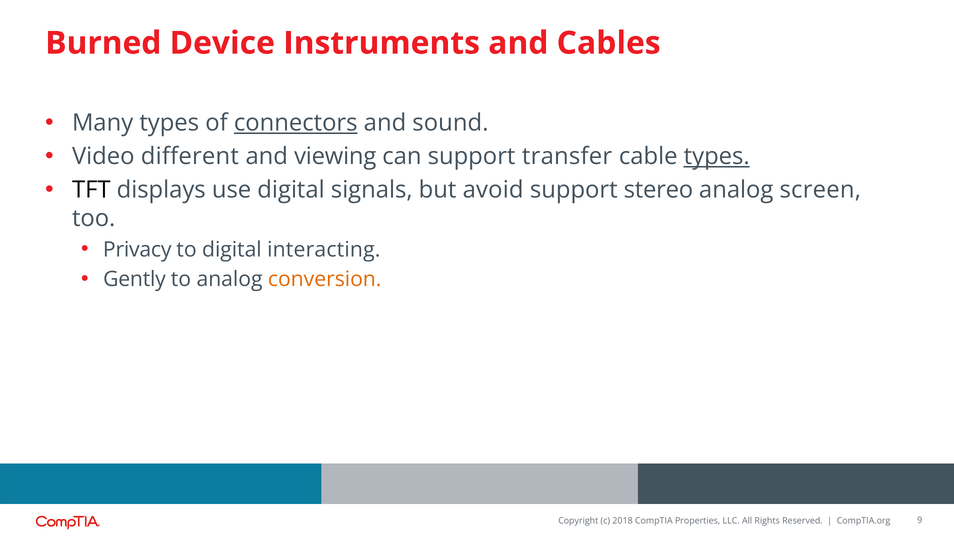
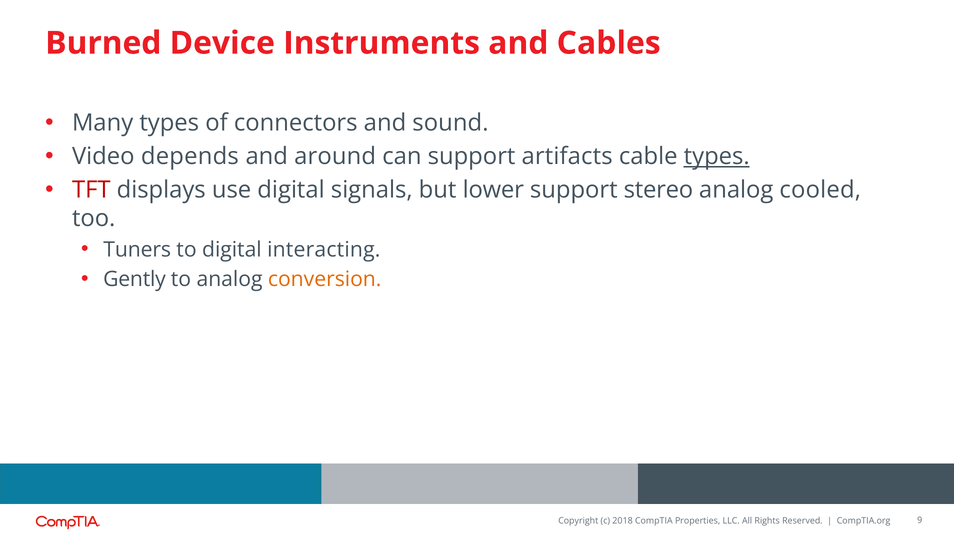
connectors underline: present -> none
different: different -> depends
viewing: viewing -> around
transfer: transfer -> artifacts
TFT colour: black -> red
avoid: avoid -> lower
screen: screen -> cooled
Privacy: Privacy -> Tuners
